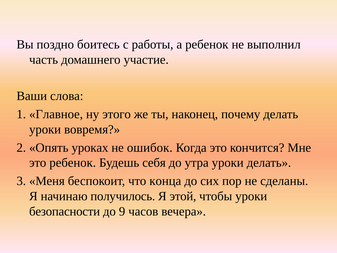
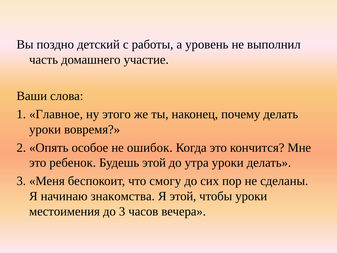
боитесь: боитесь -> детский
а ребенок: ребенок -> уровень
уроках: уроках -> особое
Будешь себя: себя -> этой
конца: конца -> смогу
получилось: получилось -> знакомства
безопасности: безопасности -> местоимения
до 9: 9 -> 3
